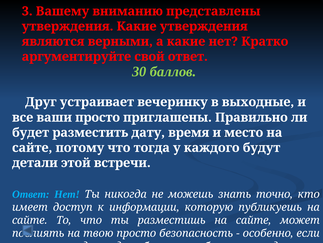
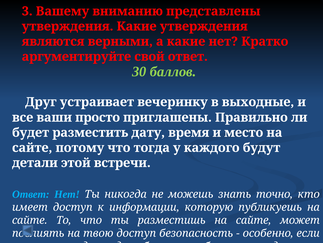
твою просто: просто -> доступ
